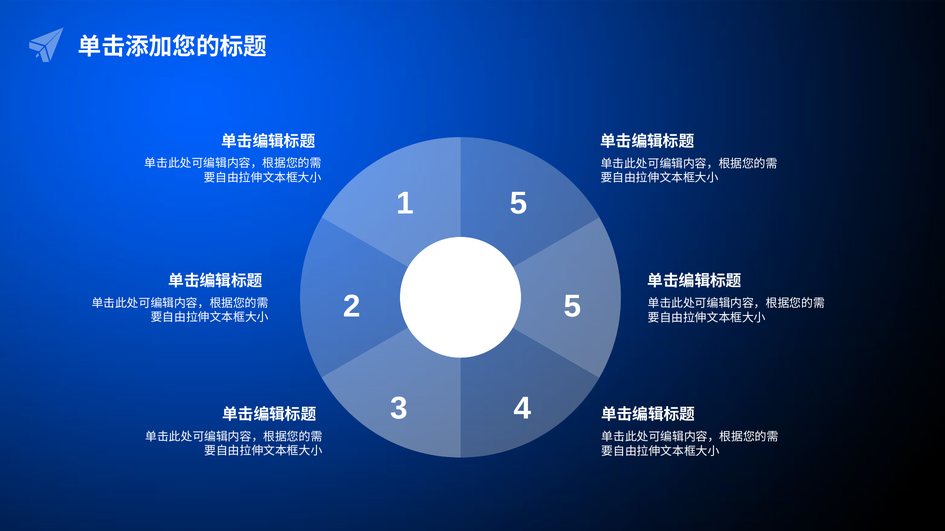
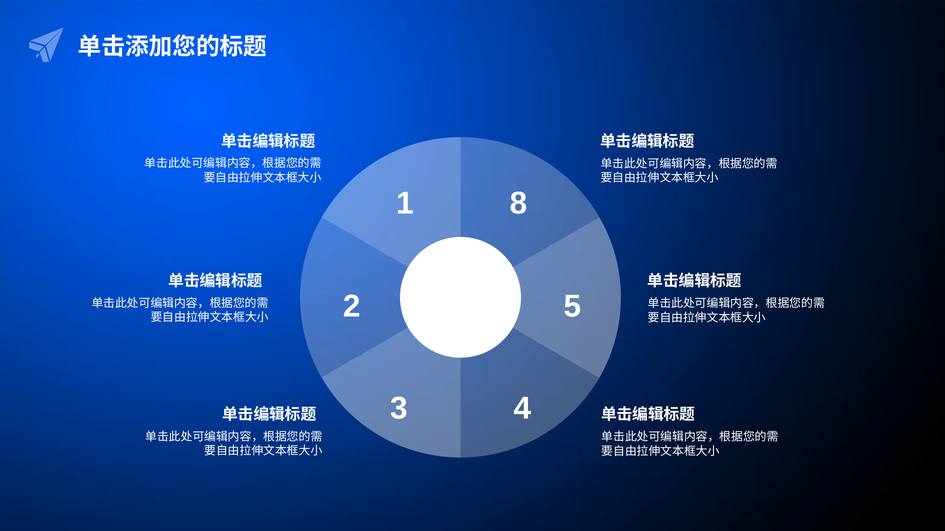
1 5: 5 -> 8
